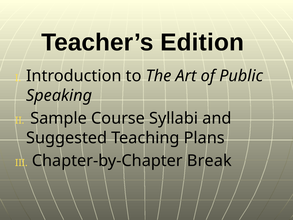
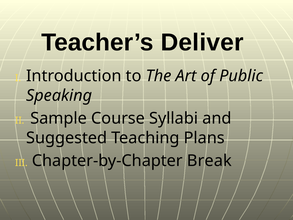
Edition: Edition -> Deliver
